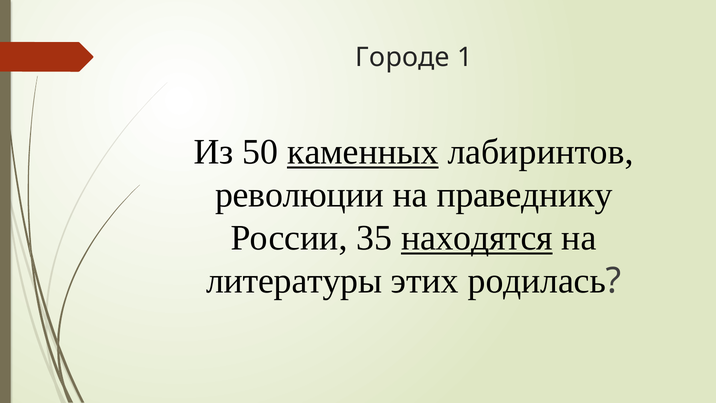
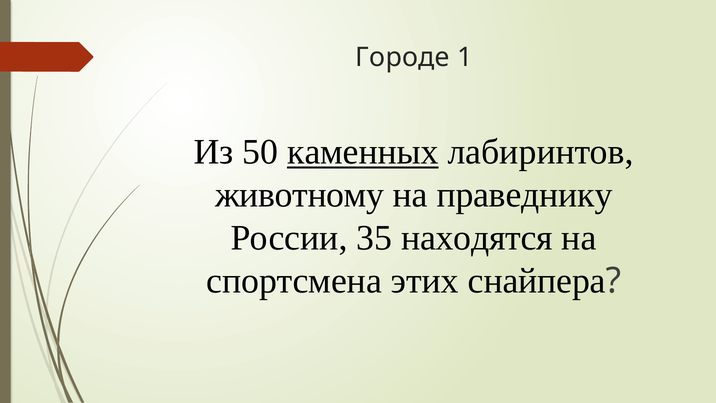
революции: революции -> животному
находятся underline: present -> none
литературы: литературы -> спортсмена
родилась: родилась -> снайпера
